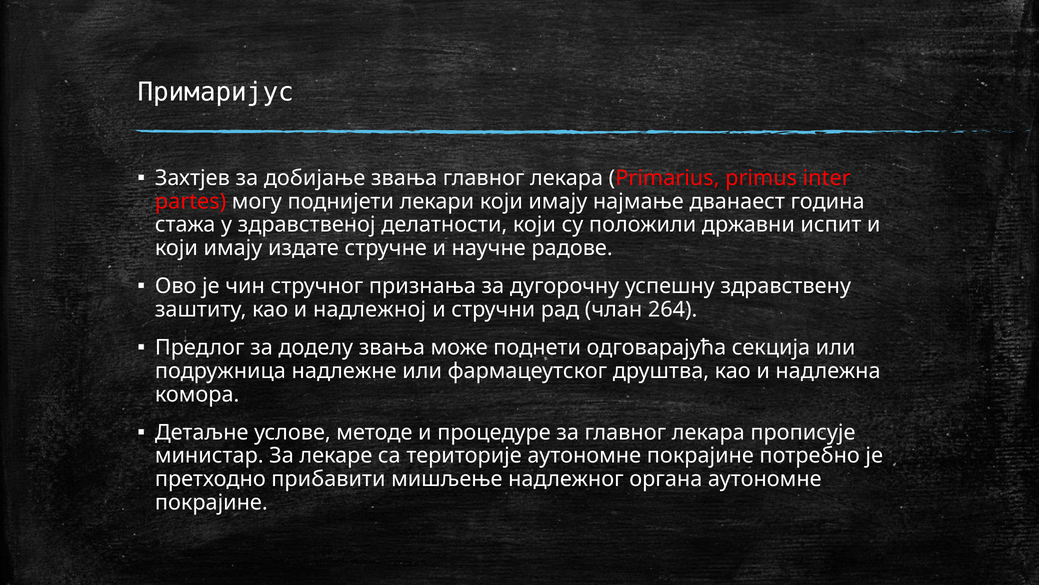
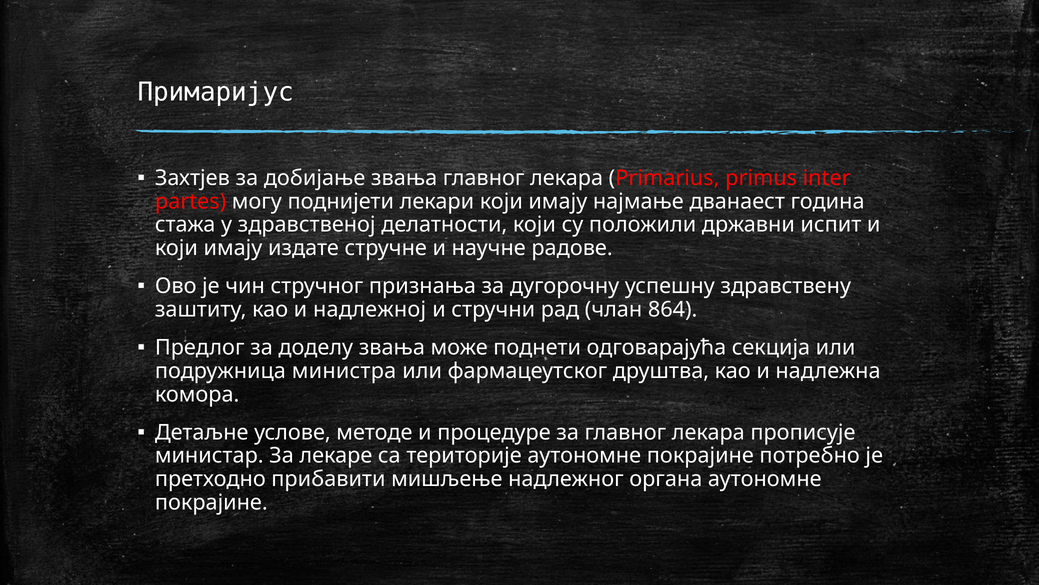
264: 264 -> 864
надлежне: надлежне -> министра
